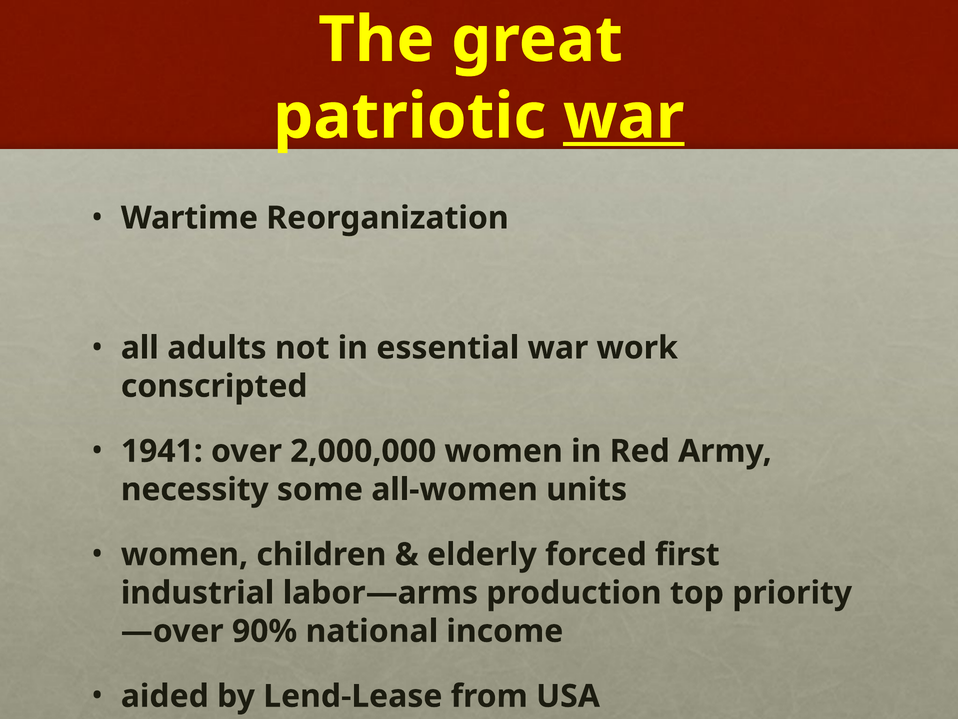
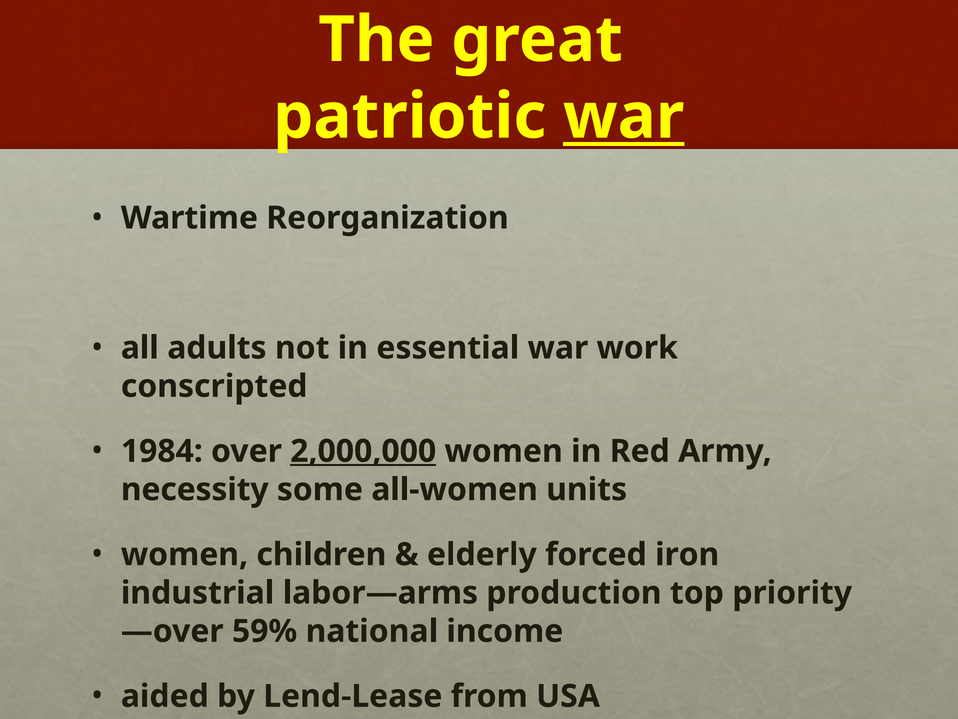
1941: 1941 -> 1984
2,000,000 underline: none -> present
first: first -> iron
90%: 90% -> 59%
